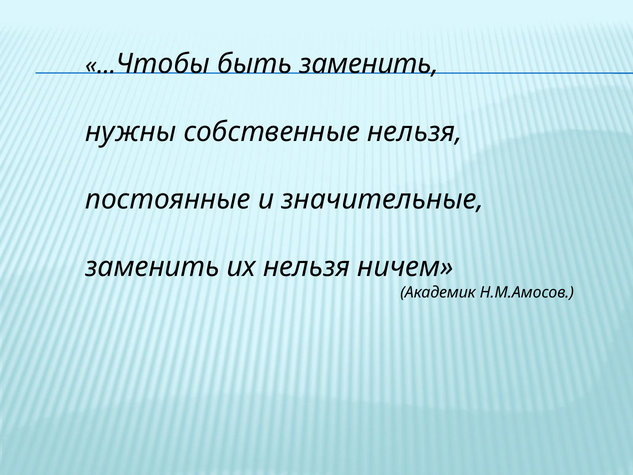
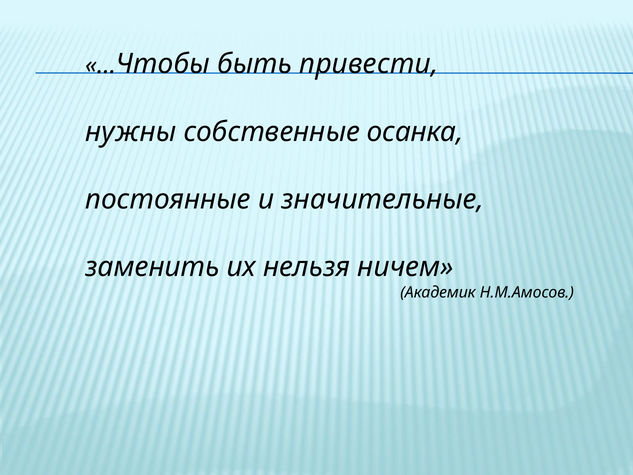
быть заменить: заменить -> привести
собственные нельзя: нельзя -> осанка
